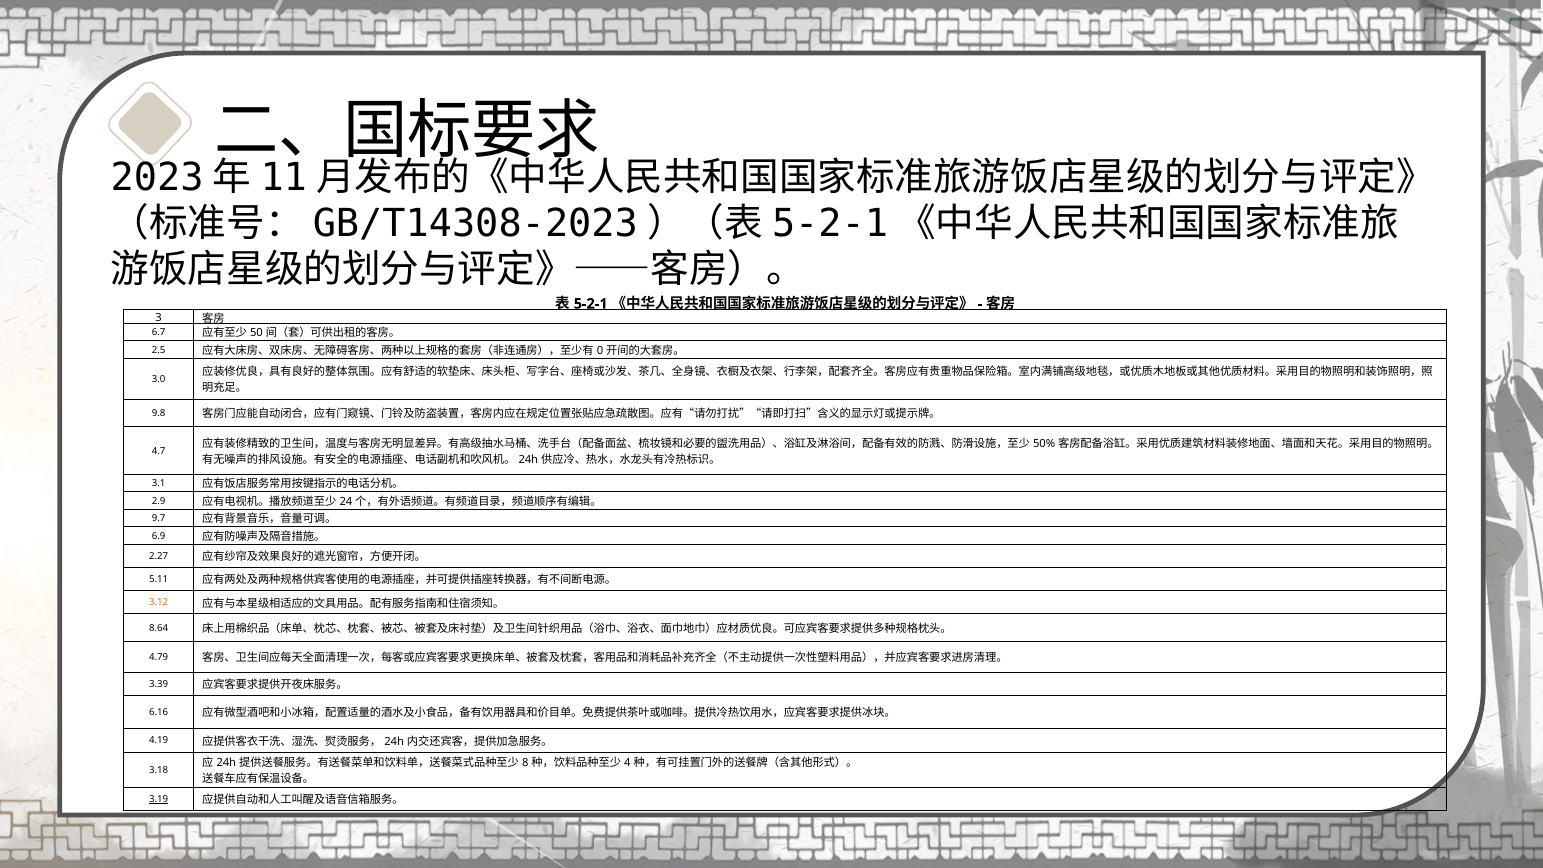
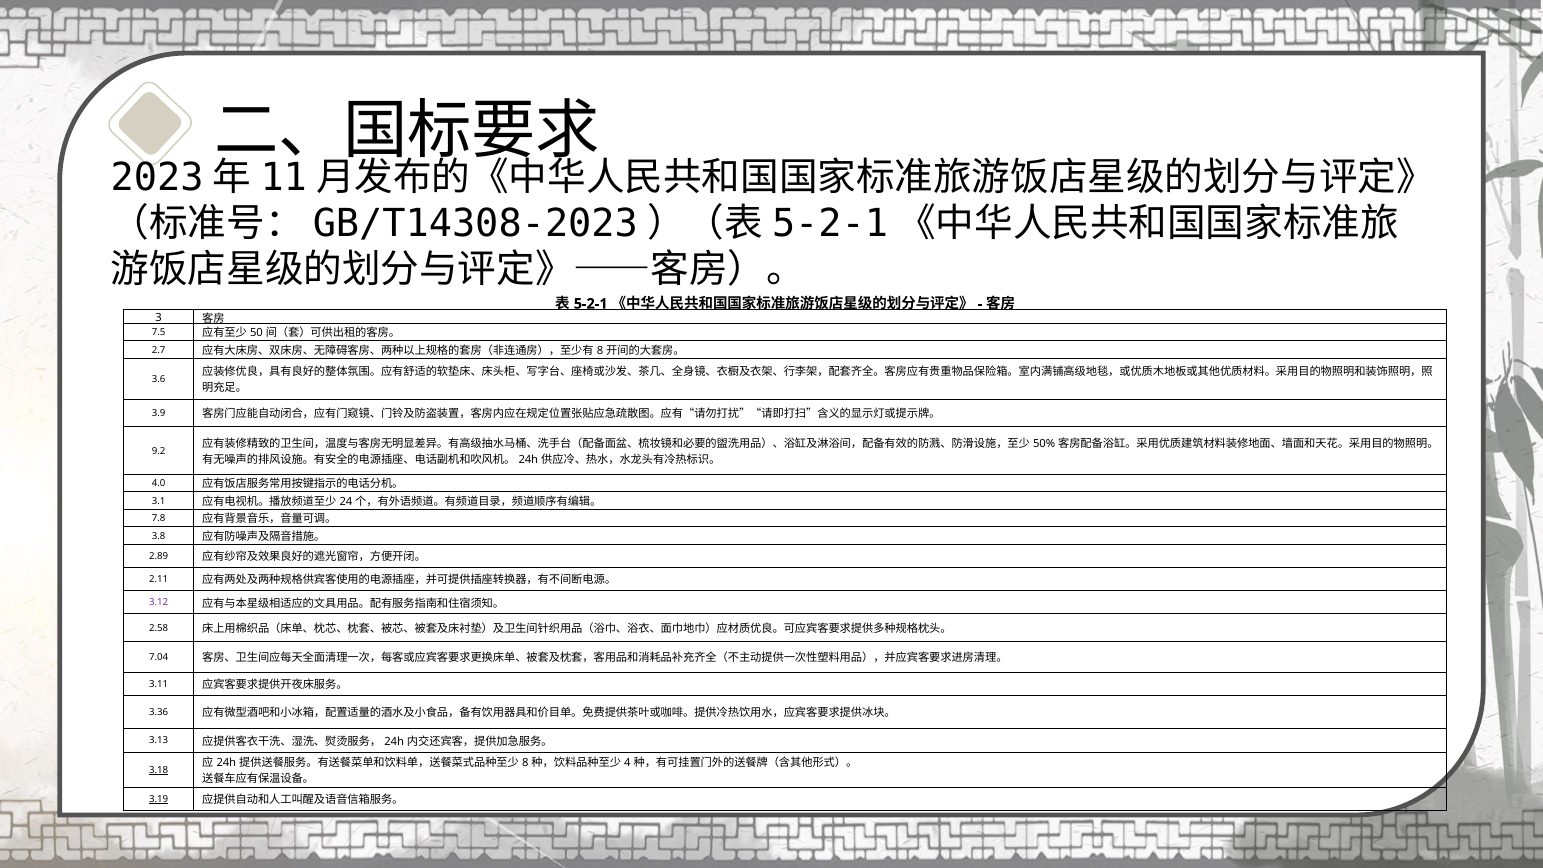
6.7: 6.7 -> 7.5
2.5: 2.5 -> 2.7
0 at (600, 351): 0 -> 8
3.0: 3.0 -> 3.6
9.8: 9.8 -> 3.9
4.7: 4.7 -> 9.2
3.1: 3.1 -> 4.0
2.9: 2.9 -> 3.1
9.7: 9.7 -> 7.8
6.9: 6.9 -> 3.8
2.27: 2.27 -> 2.89
5.11: 5.11 -> 2.11
3.12 colour: orange -> purple
8.64: 8.64 -> 2.58
4.79: 4.79 -> 7.04
3.39: 3.39 -> 3.11
6.16: 6.16 -> 3.36
4.19: 4.19 -> 3.13
3.18 underline: none -> present
